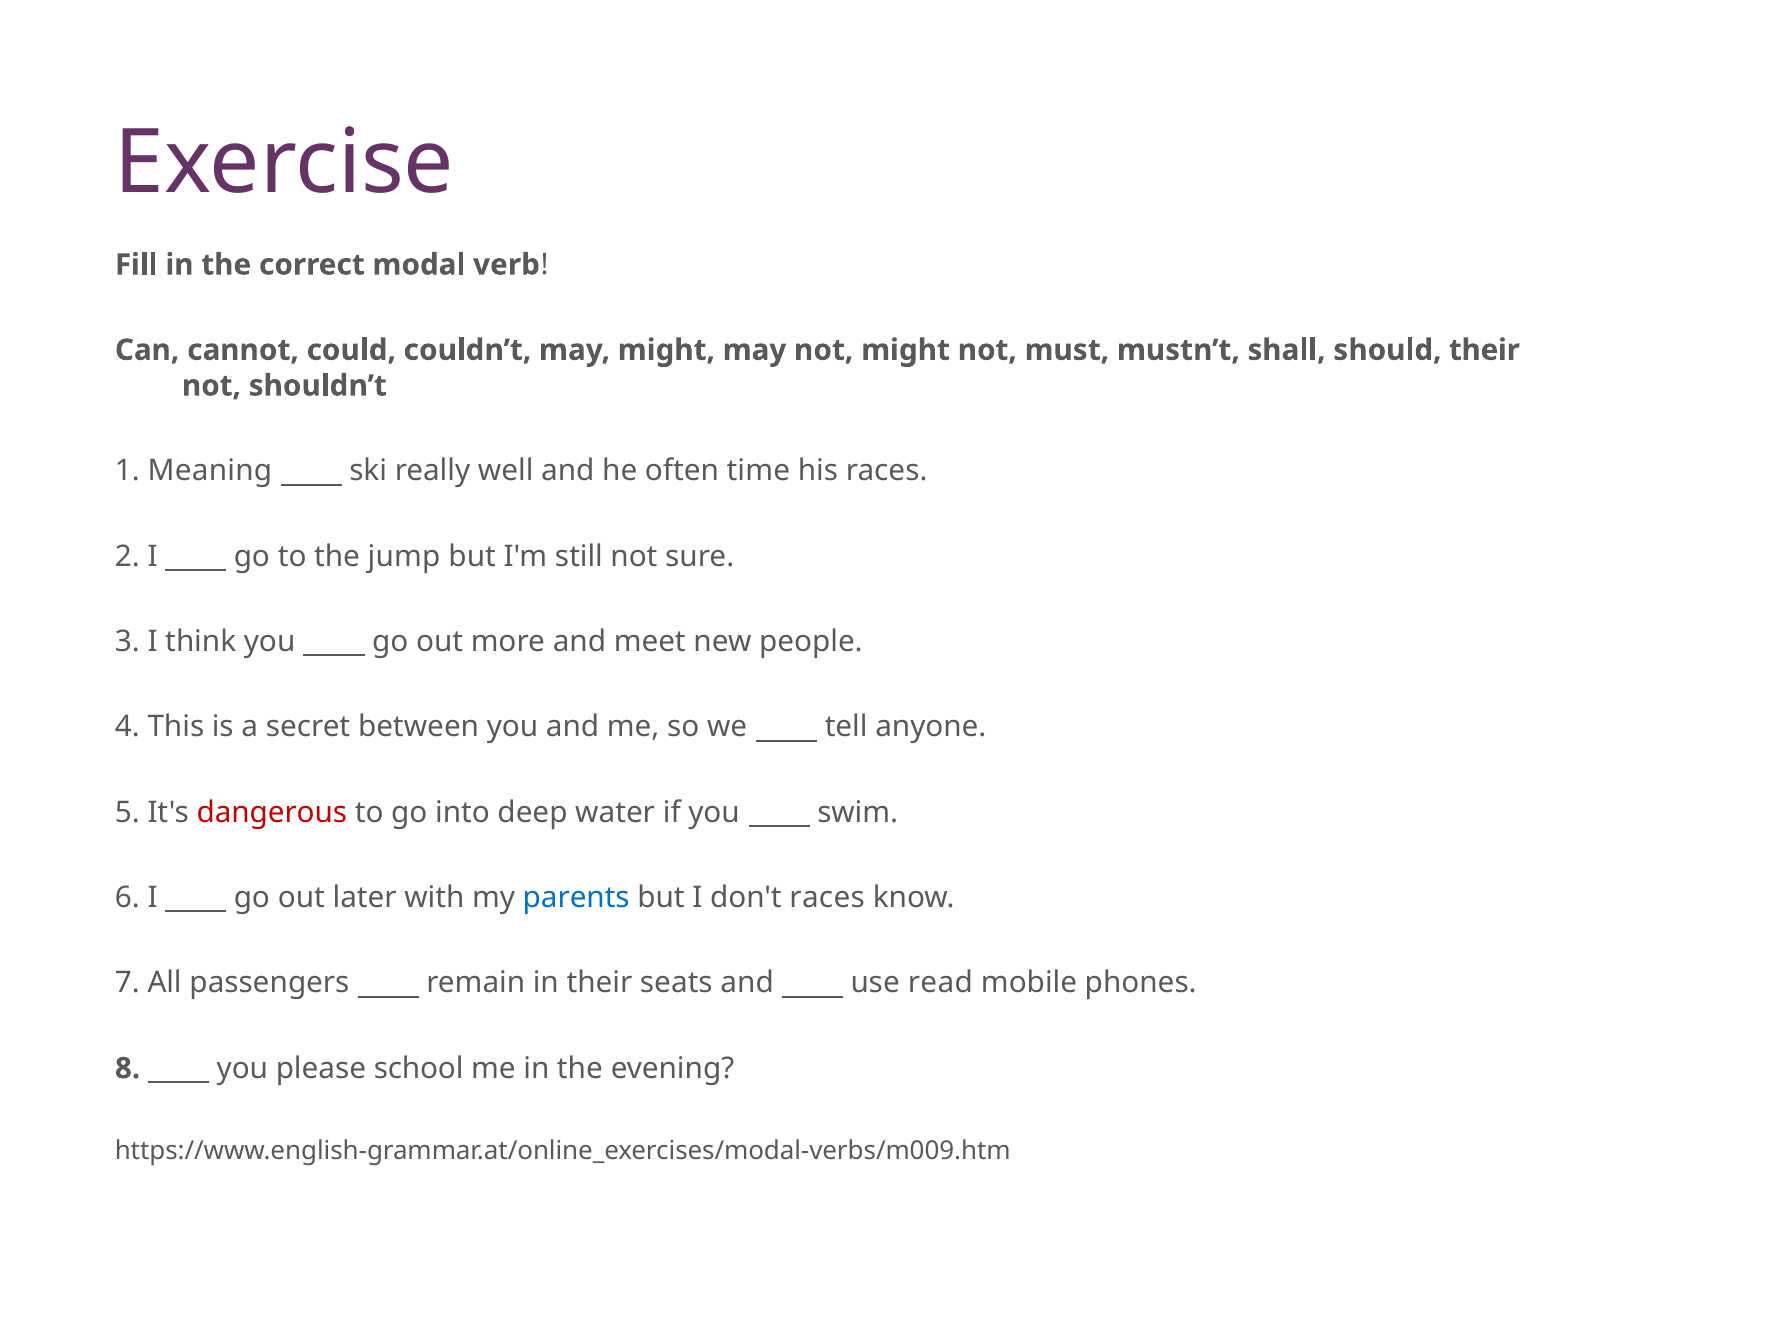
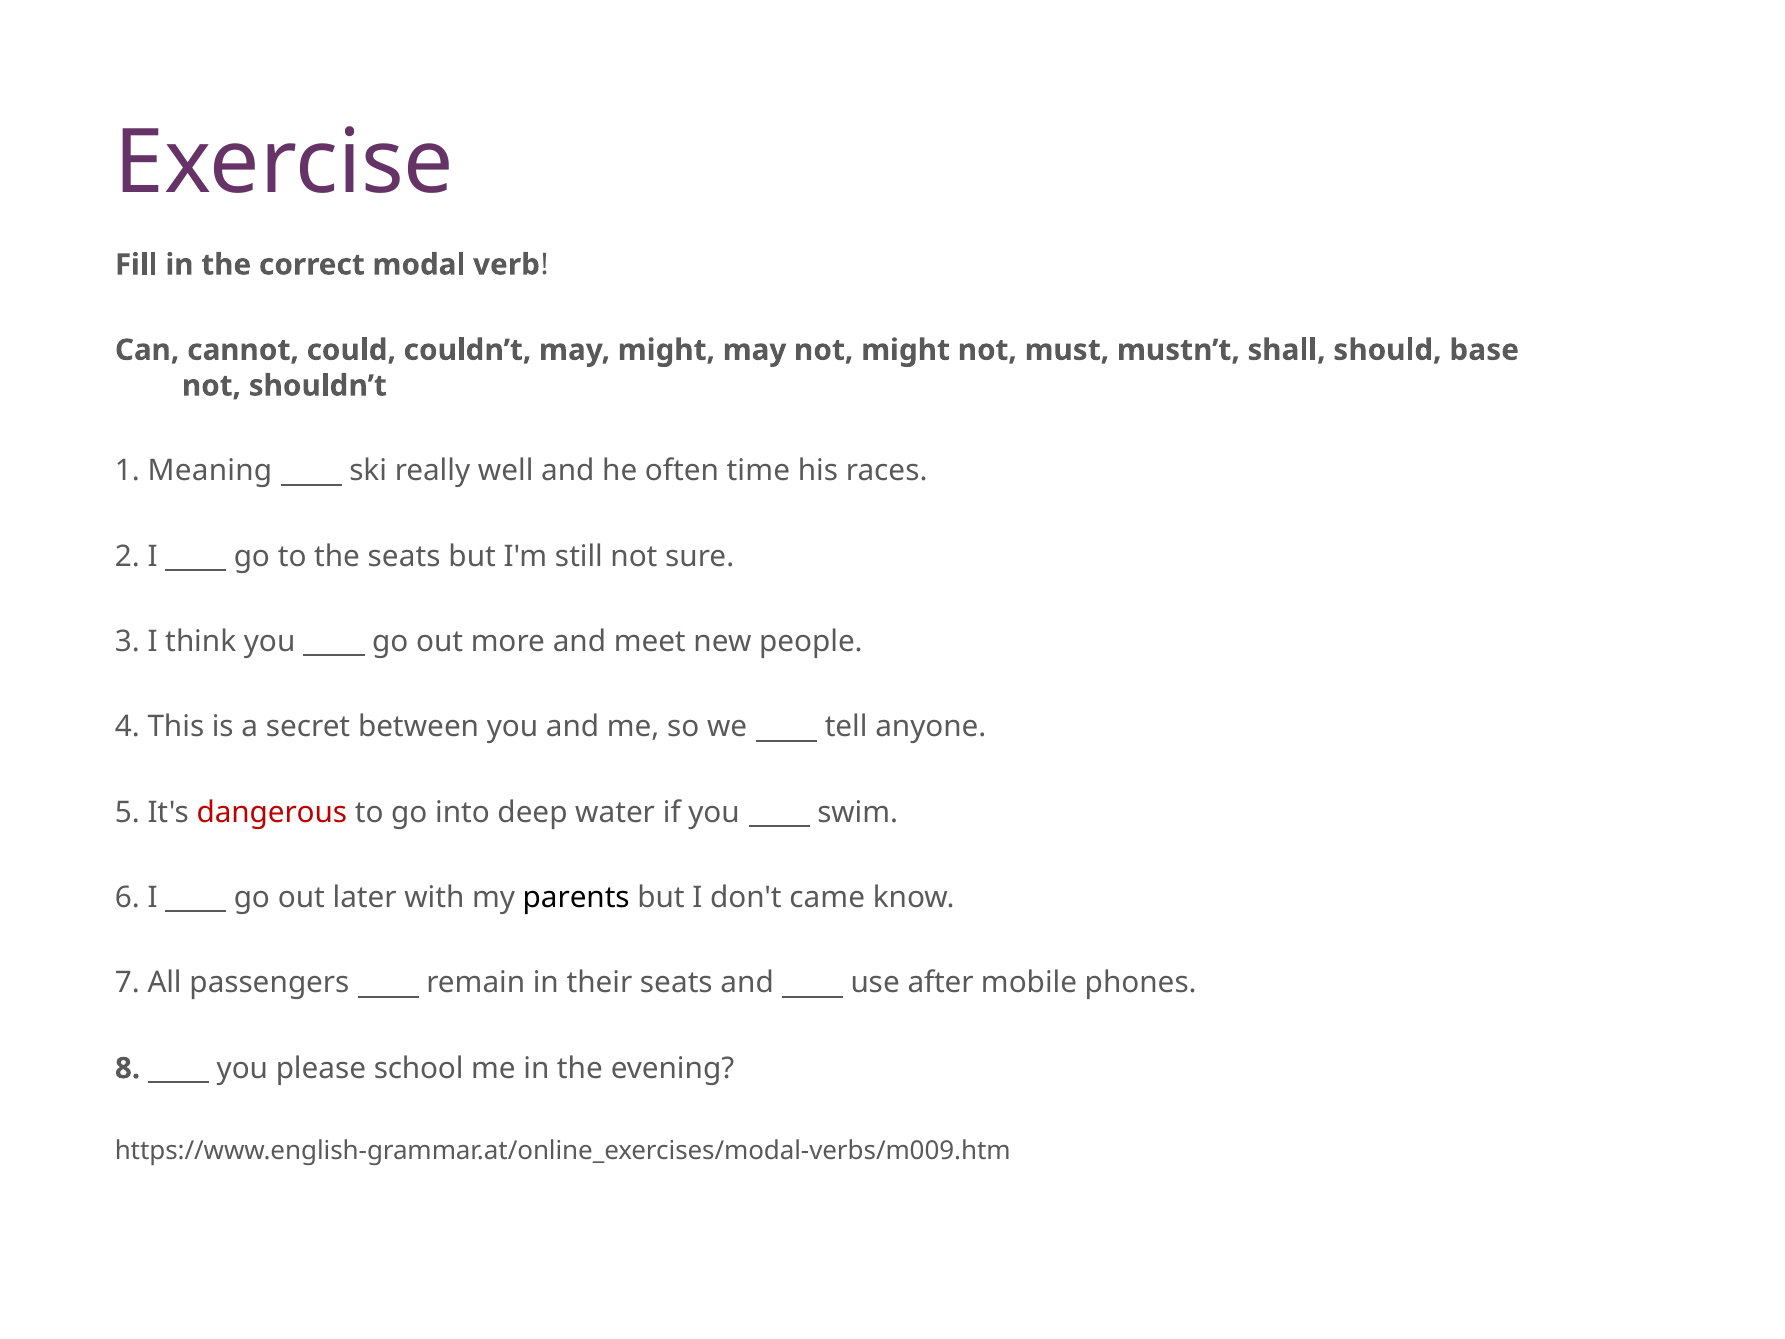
should their: their -> base
the jump: jump -> seats
parents colour: blue -> black
don't races: races -> came
read: read -> after
